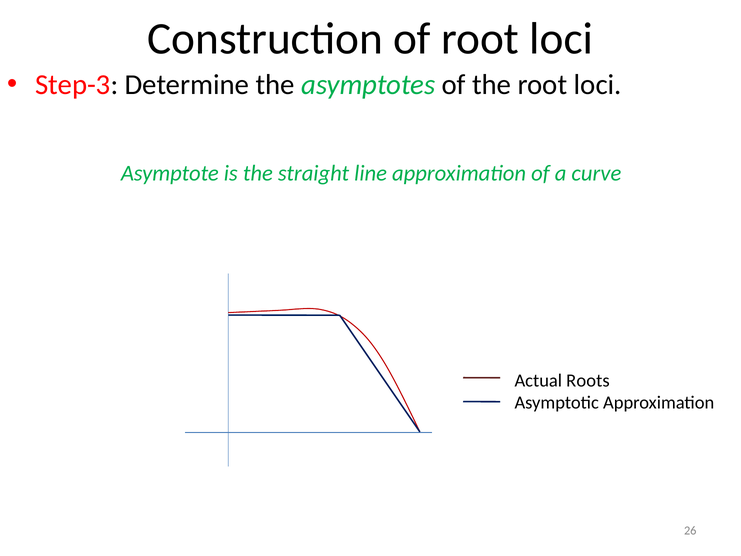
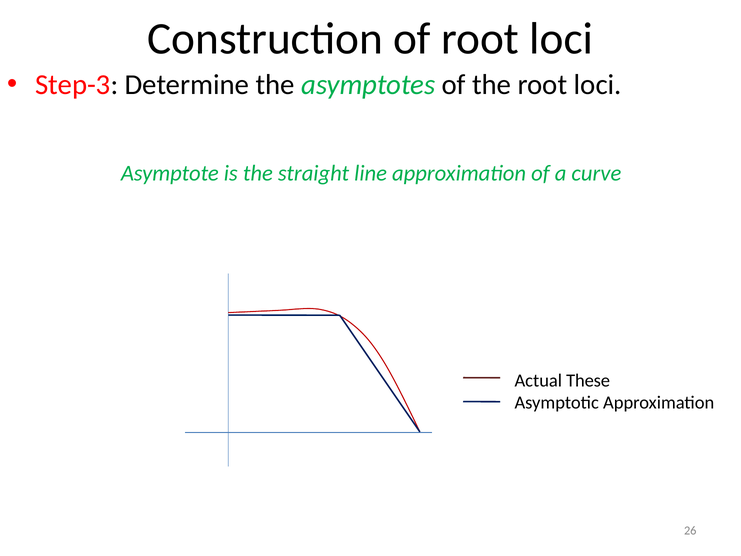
Roots: Roots -> These
